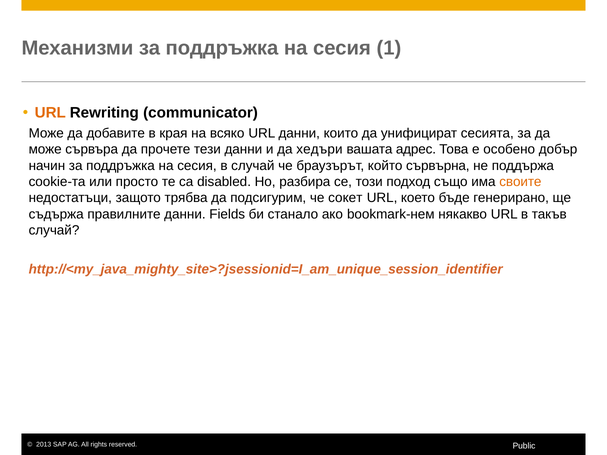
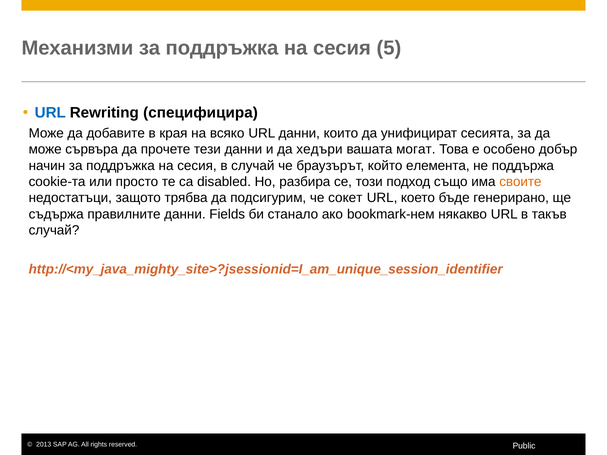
1: 1 -> 5
URL at (50, 113) colour: orange -> blue
communicator: communicator -> специфицира
адрес: адрес -> могат
сървърна: сървърна -> елемента
